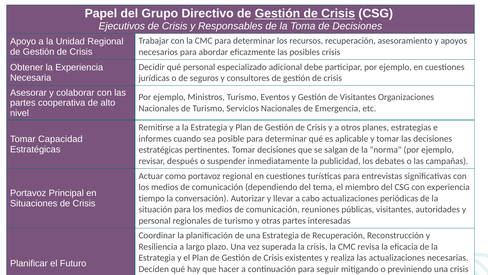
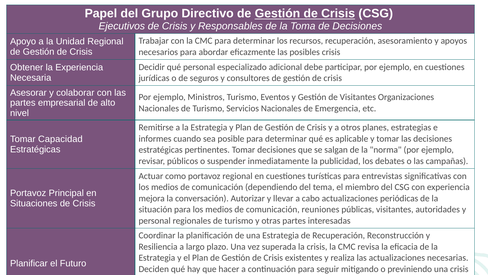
cooperativa: cooperativa -> empresarial
después: después -> públicos
tiempo: tiempo -> mejora
